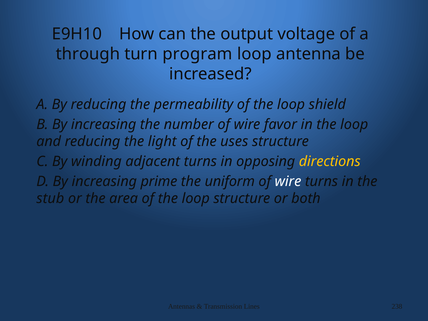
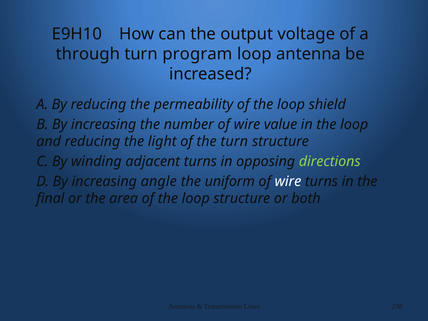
favor: favor -> value
the uses: uses -> turn
directions colour: yellow -> light green
prime: prime -> angle
stub: stub -> final
